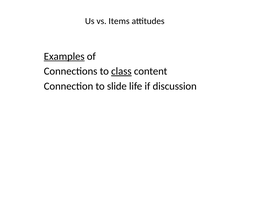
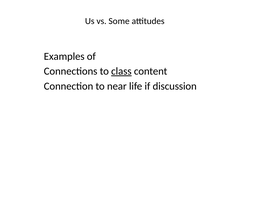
Items: Items -> Some
Examples underline: present -> none
slide: slide -> near
